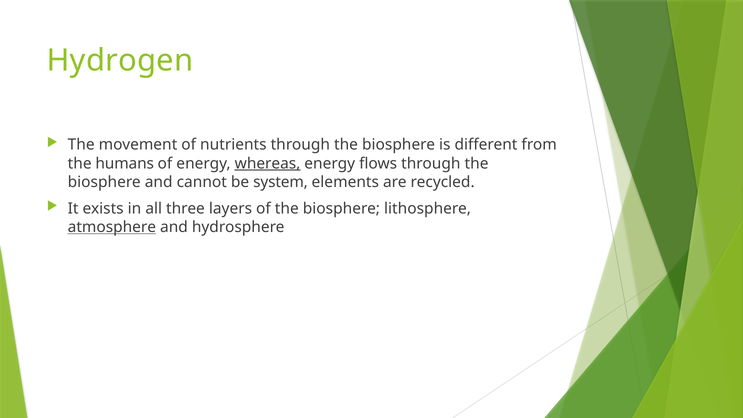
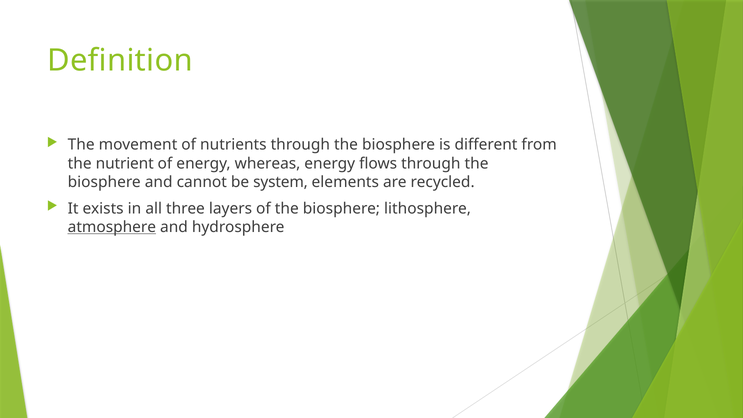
Hydrogen: Hydrogen -> Definition
humans: humans -> nutrient
whereas underline: present -> none
